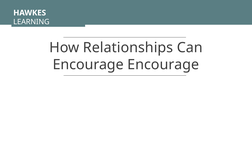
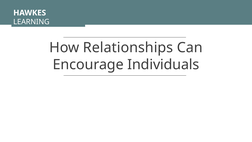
Encourage Encourage: Encourage -> Individuals
